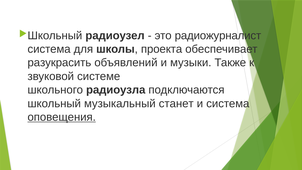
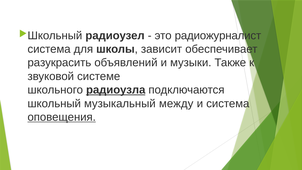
проекта: проекта -> зависит
радиоузла underline: none -> present
станет: станет -> между
